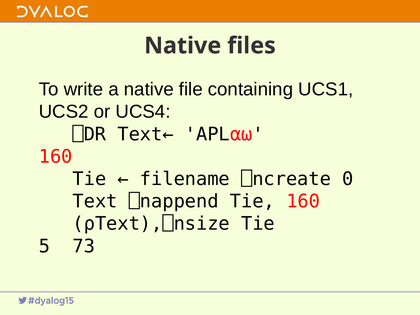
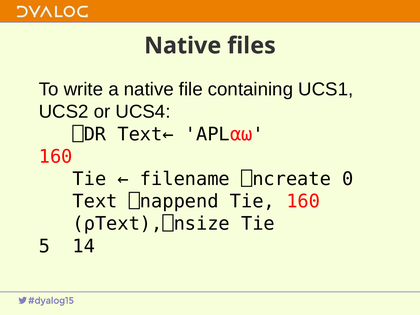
73: 73 -> 14
